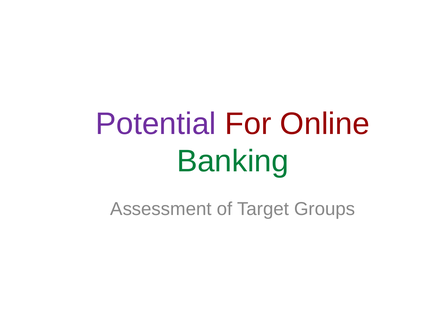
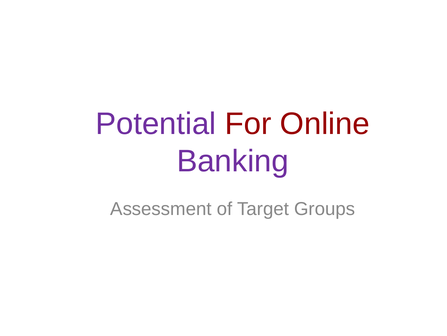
Banking colour: green -> purple
